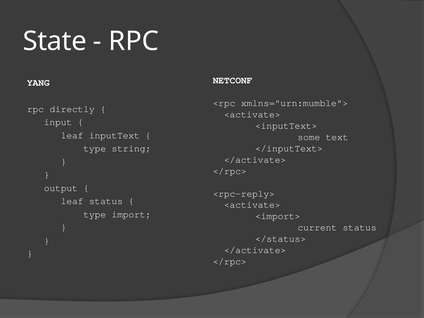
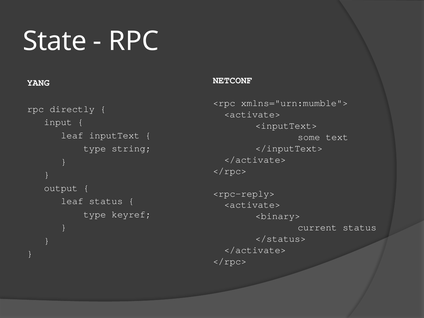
import: import -> keyref
<import>: <import> -> <binary>
